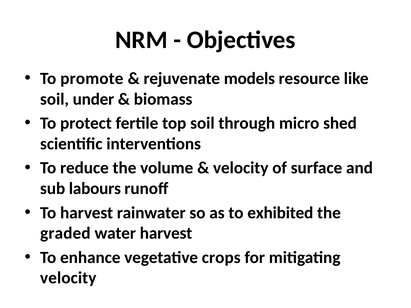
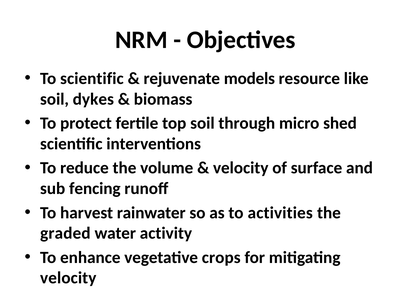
To promote: promote -> scientific
under: under -> dykes
labours: labours -> fencing
exhibited: exhibited -> activities
water harvest: harvest -> activity
